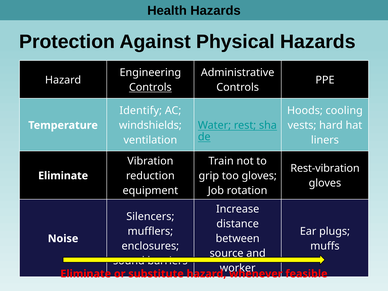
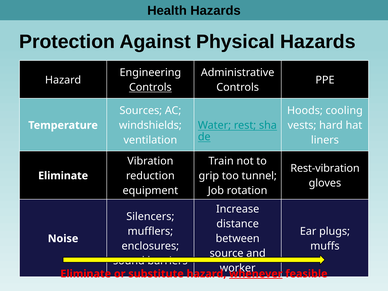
Identify: Identify -> Sources
too gloves: gloves -> tunnel
whenever underline: none -> present
